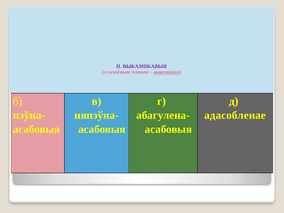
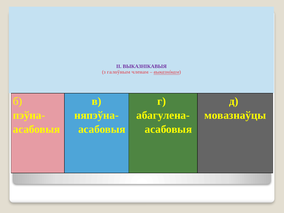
адасобленае: адасобленае -> мовазнаўцы
